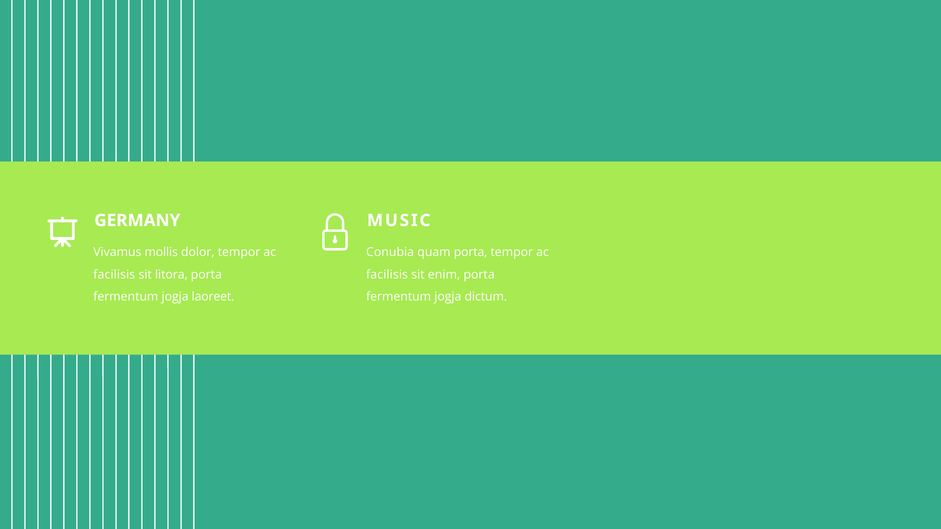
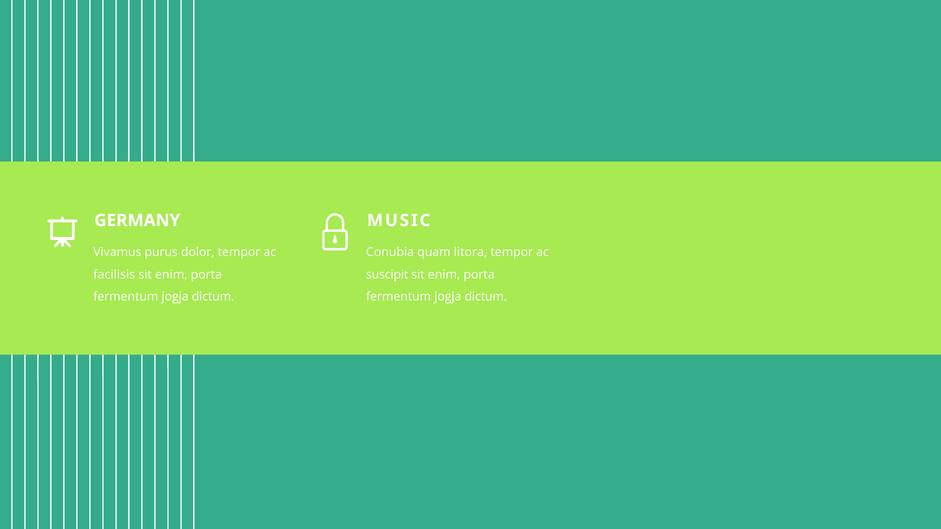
mollis: mollis -> purus
quam porta: porta -> litora
litora at (171, 275): litora -> enim
facilisis at (387, 275): facilisis -> suscipit
laoreet at (213, 297): laoreet -> dictum
